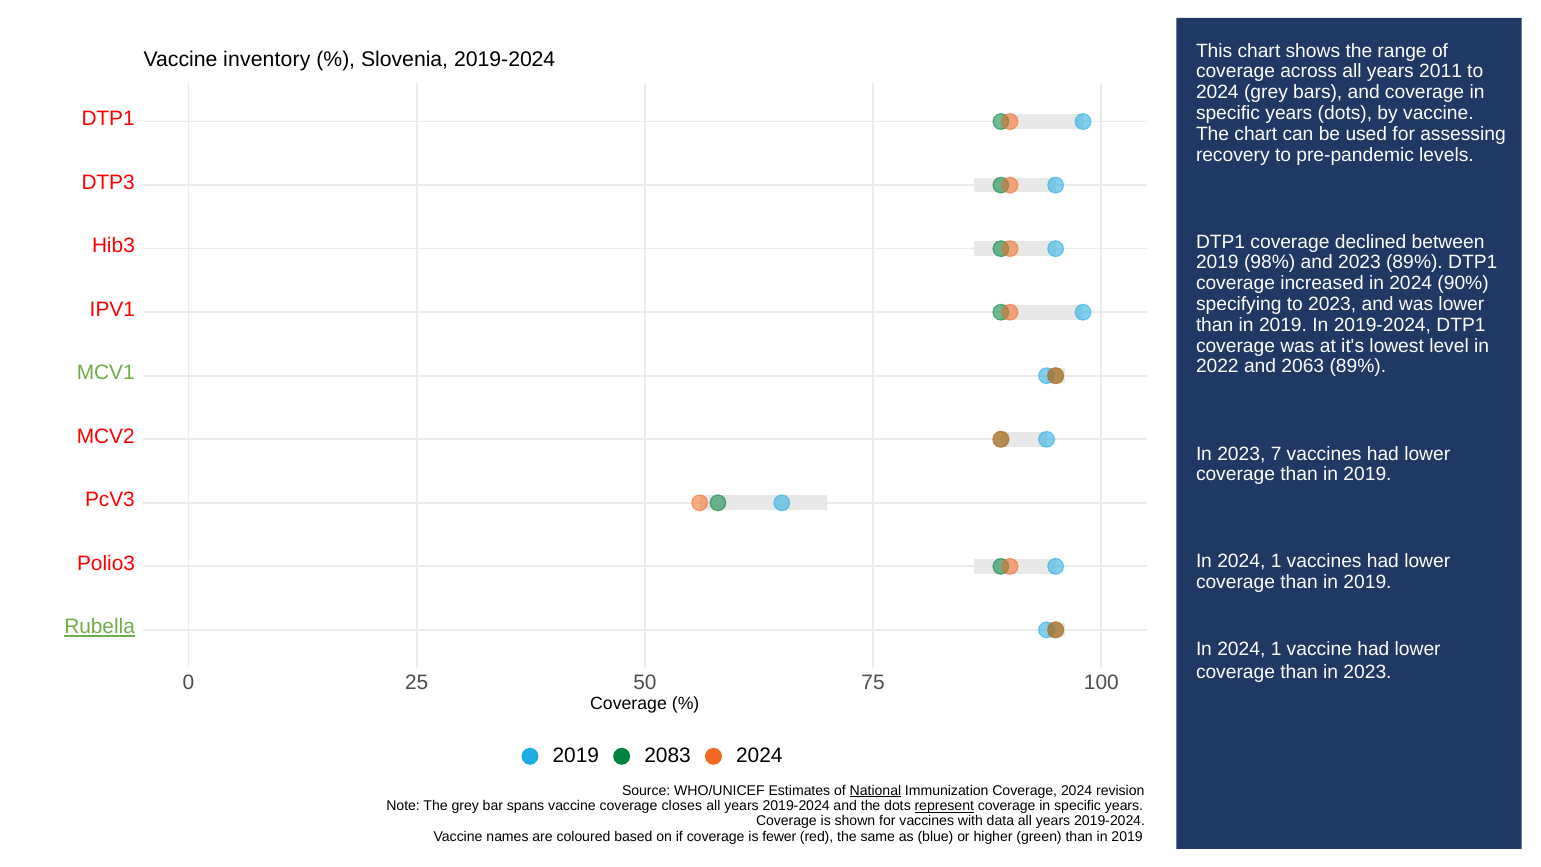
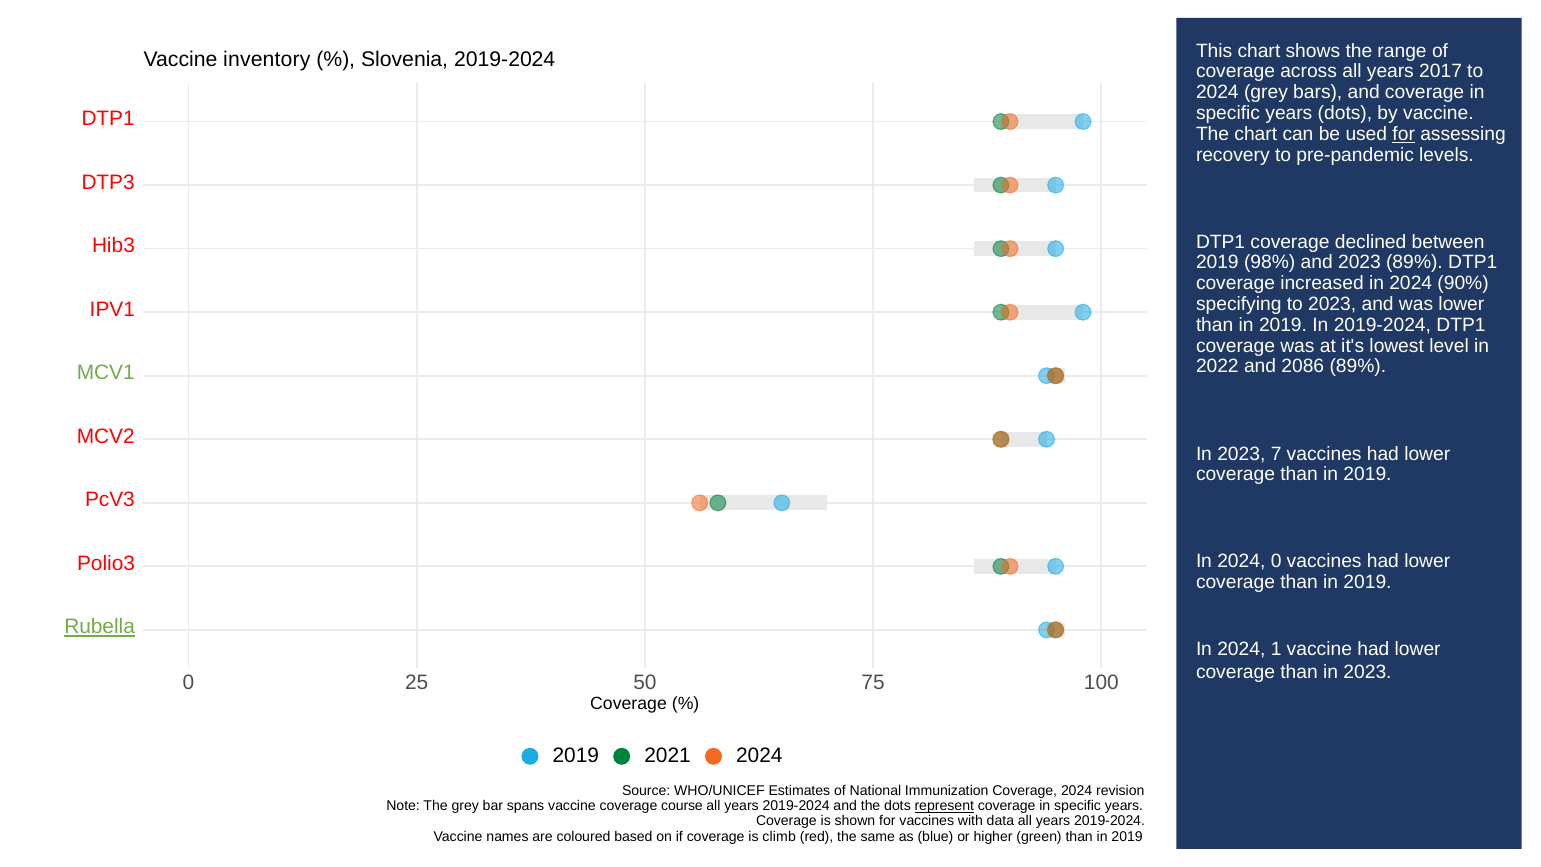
2011: 2011 -> 2017
for at (1404, 134) underline: none -> present
2063: 2063 -> 2086
1 at (1276, 561): 1 -> 0
2083: 2083 -> 2021
National underline: present -> none
closes: closes -> course
fewer: fewer -> climb
